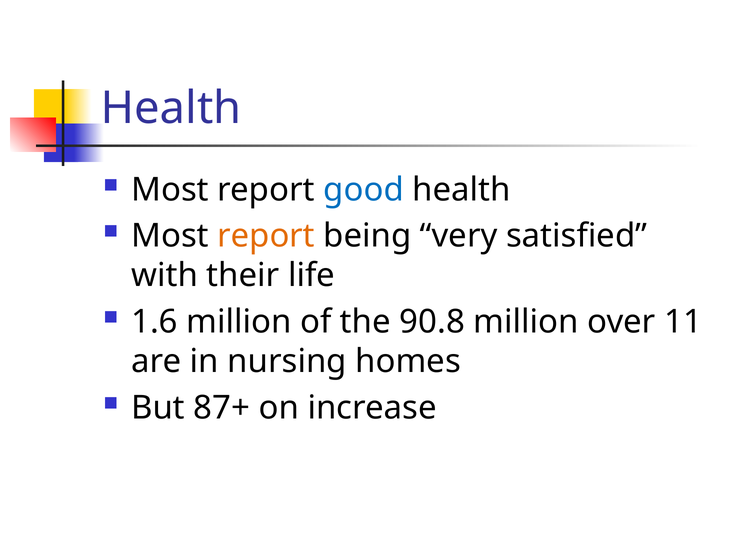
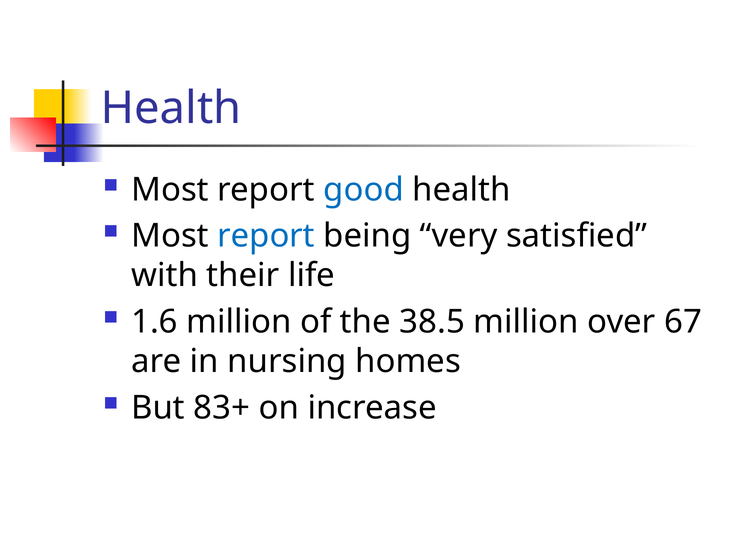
report at (266, 236) colour: orange -> blue
90.8: 90.8 -> 38.5
11: 11 -> 67
87+: 87+ -> 83+
